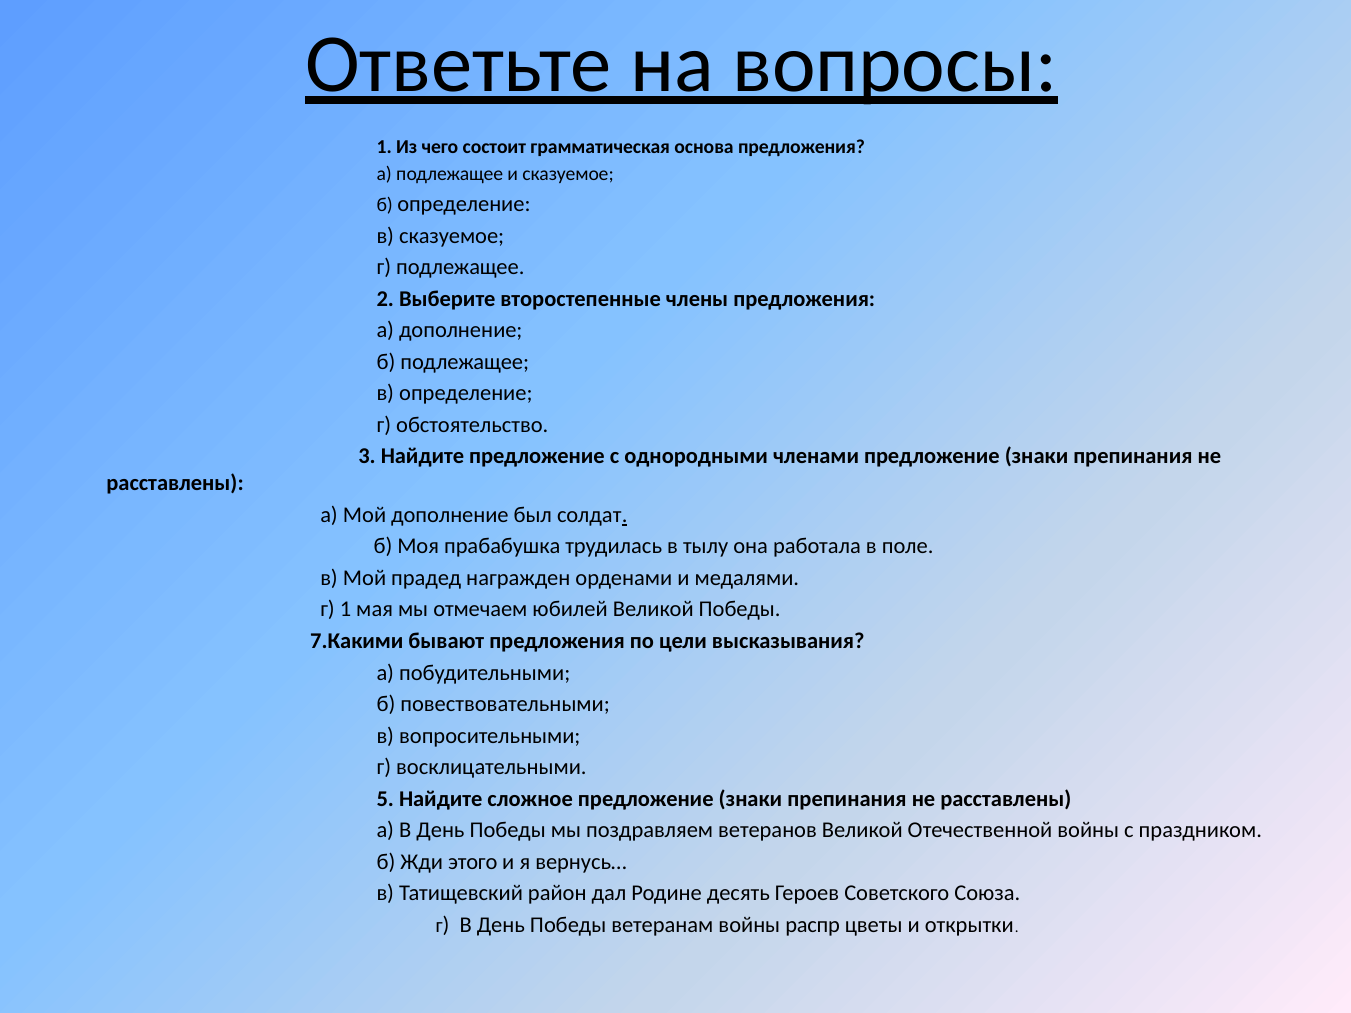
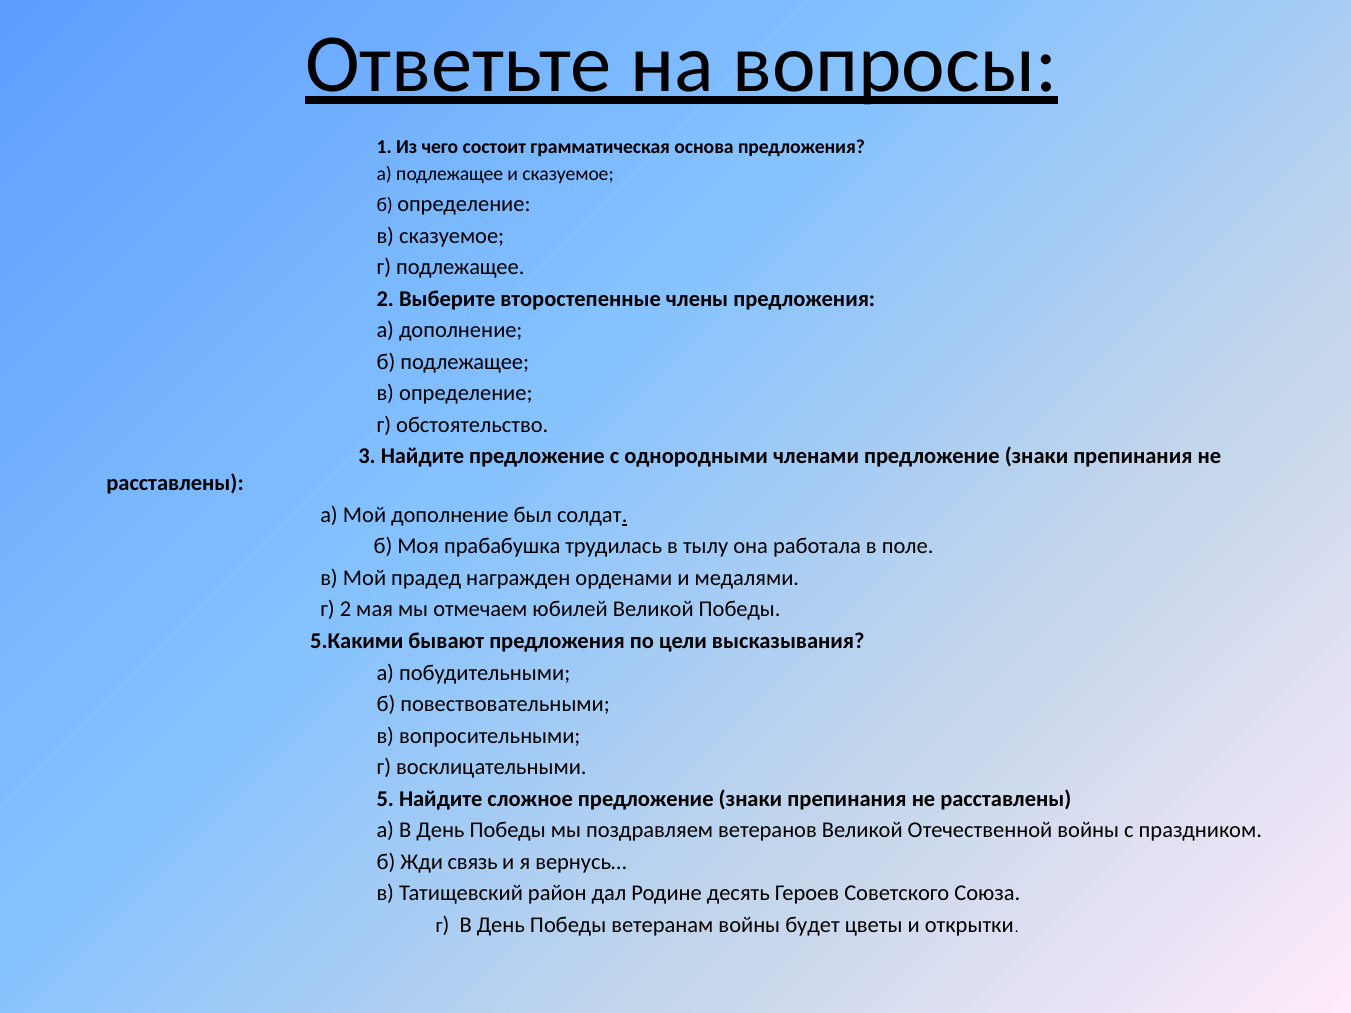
г 1: 1 -> 2
7.Какими: 7.Какими -> 5.Какими
этого: этого -> связь
распр: распр -> будет
